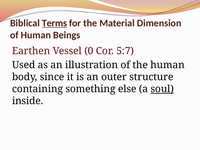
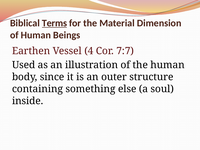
0: 0 -> 4
5:7: 5:7 -> 7:7
soul underline: present -> none
